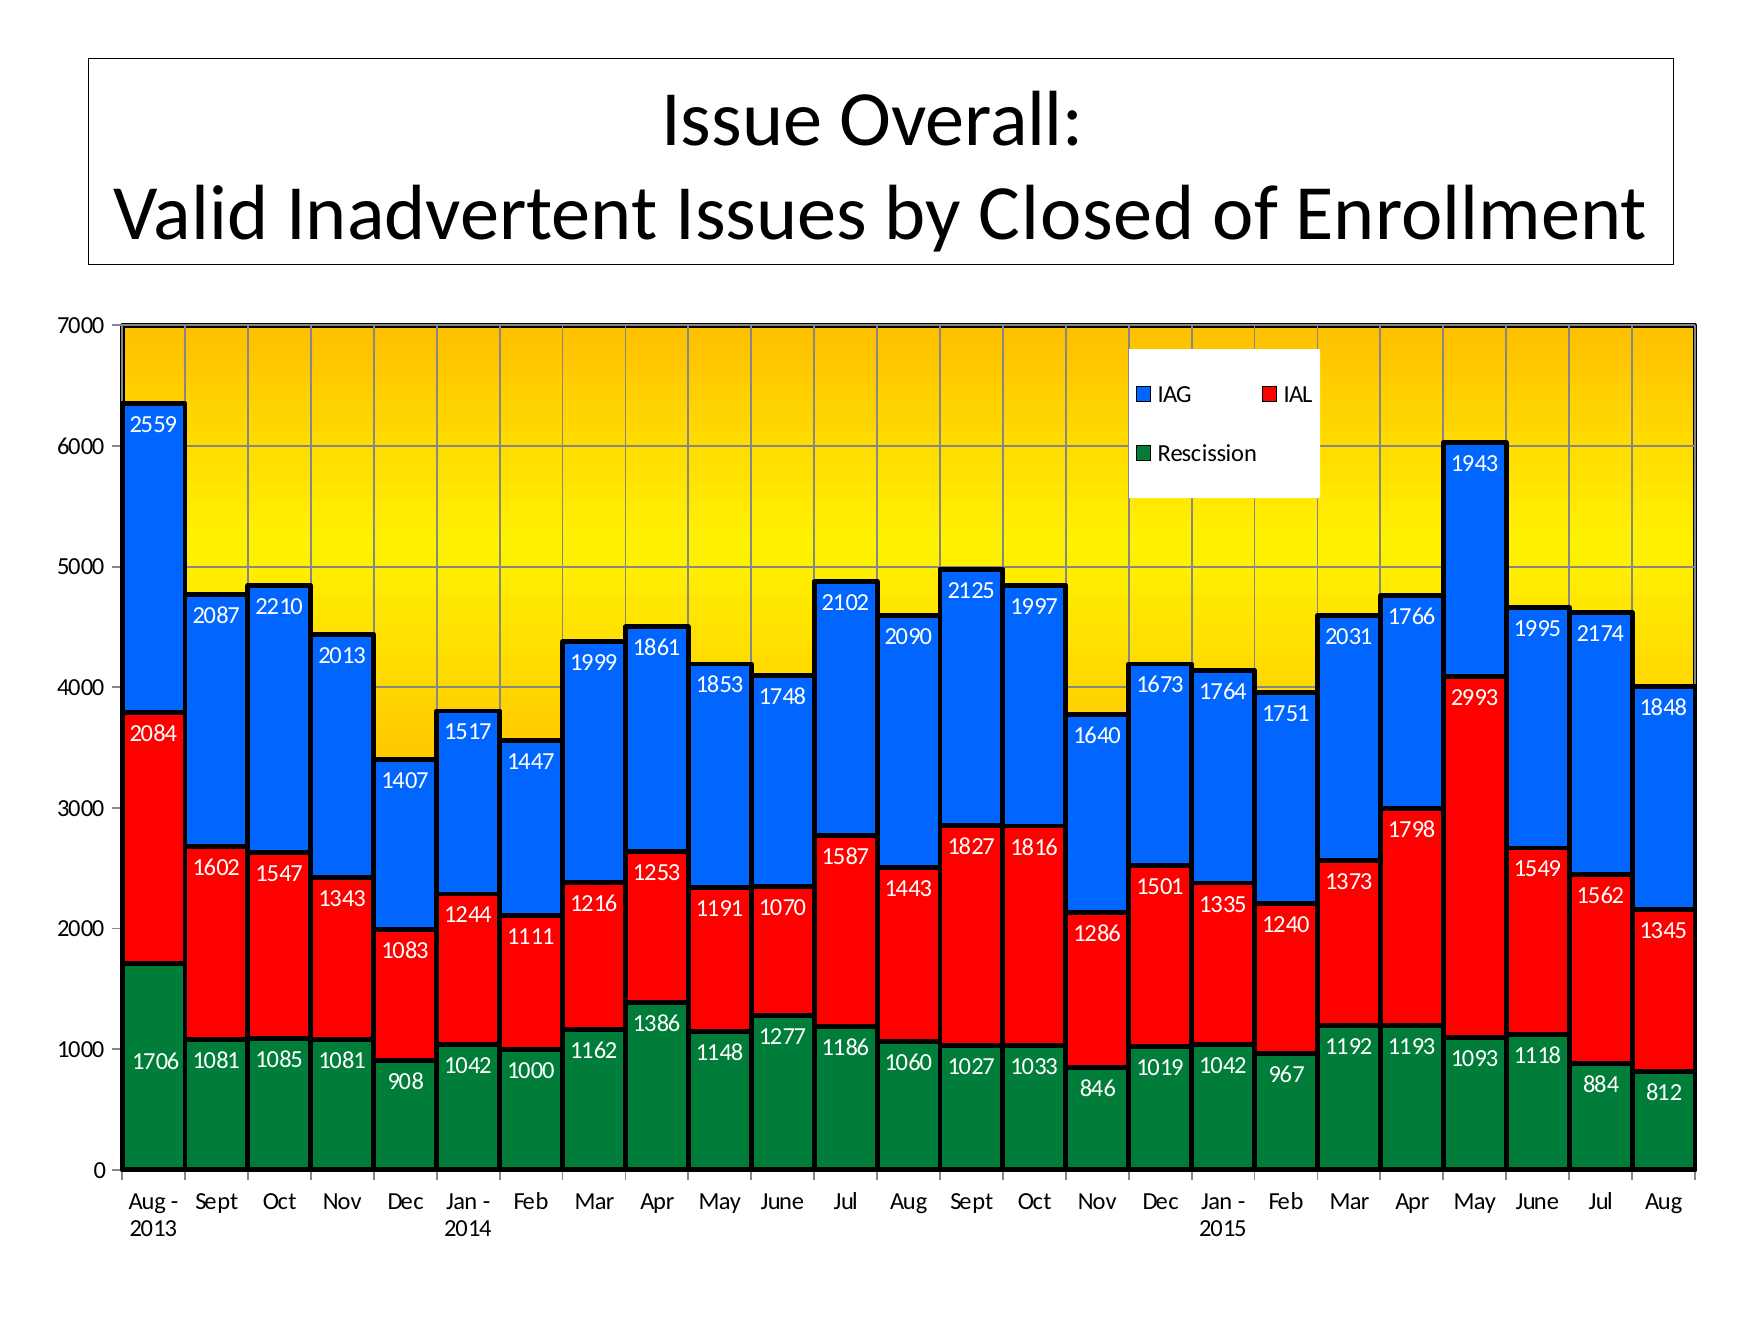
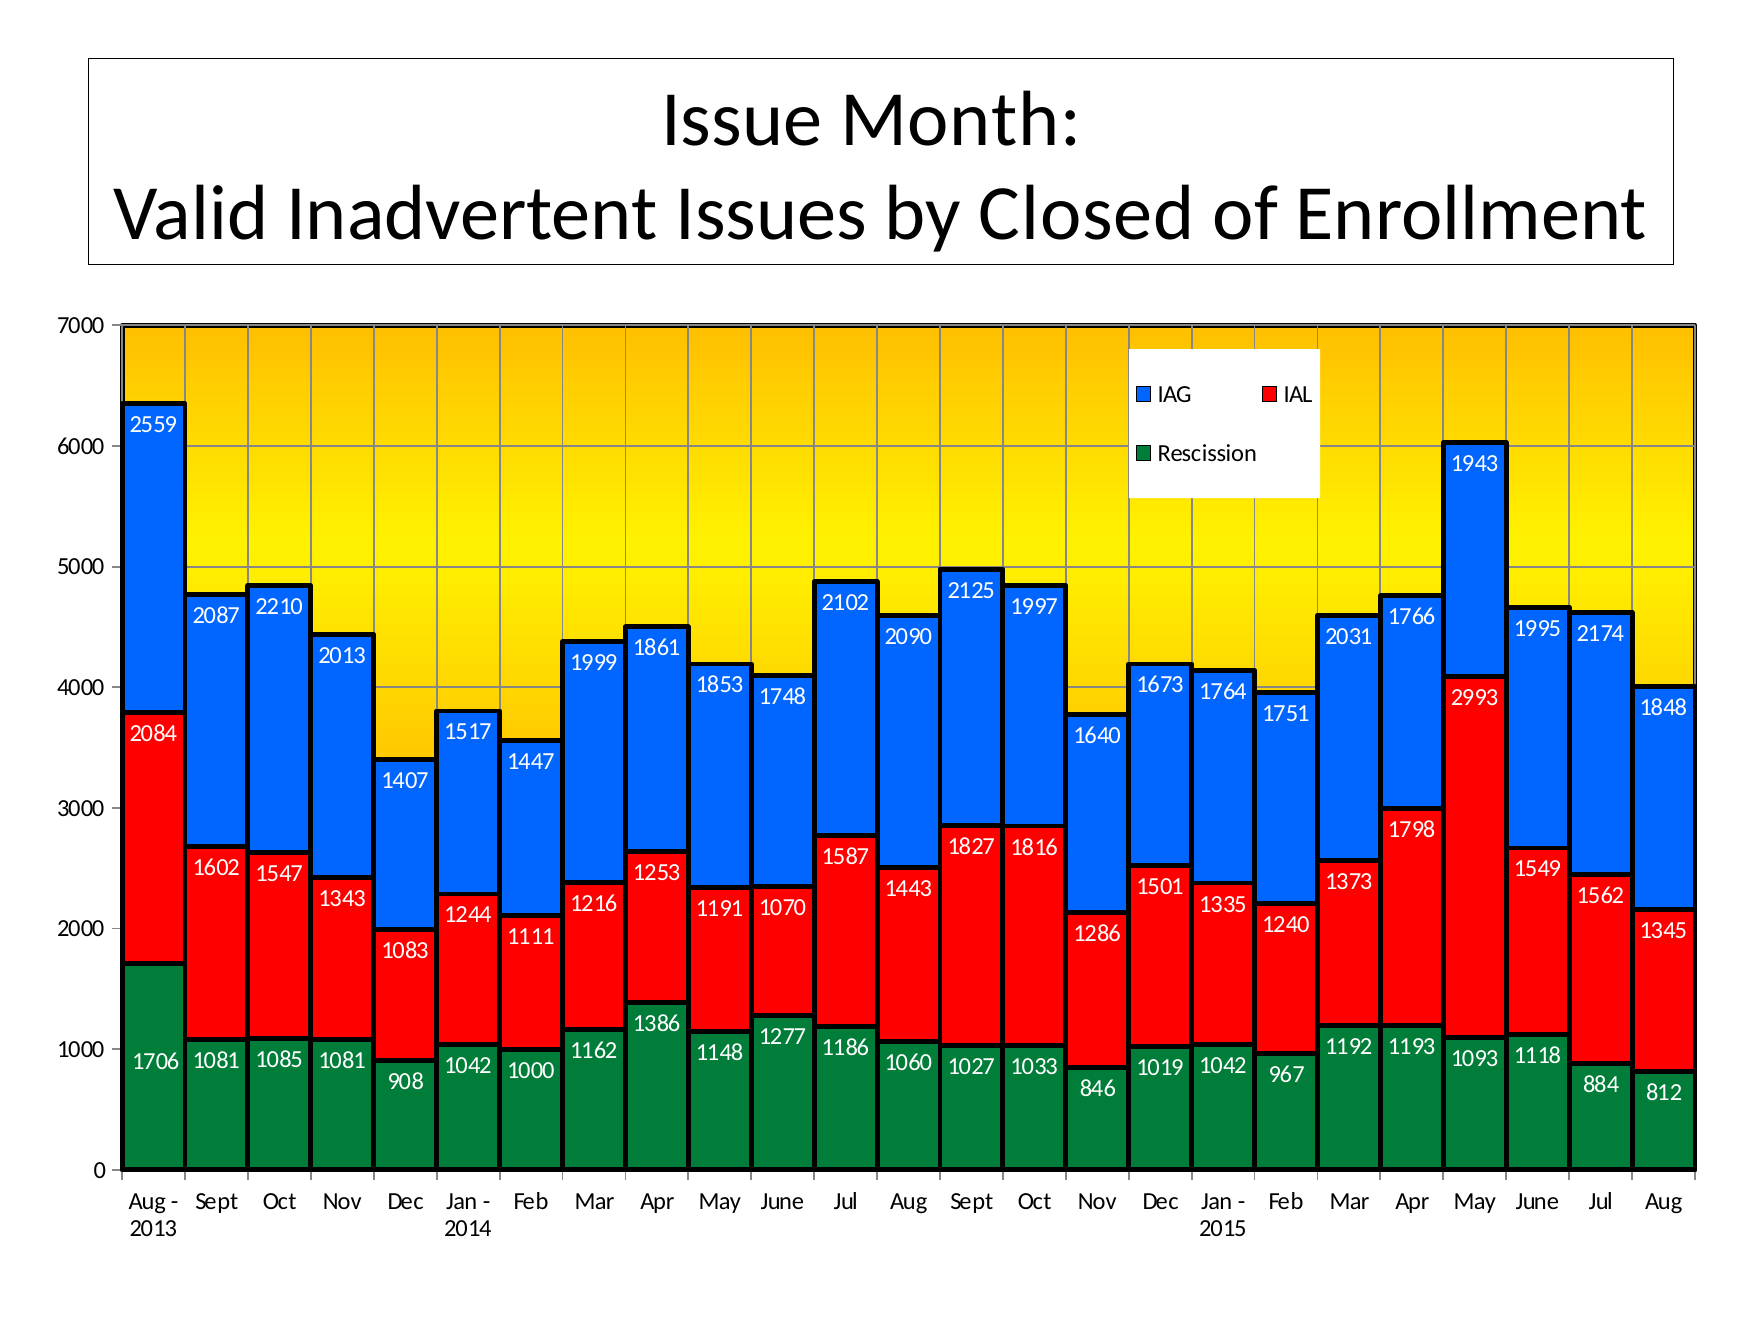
Overall: Overall -> Month
